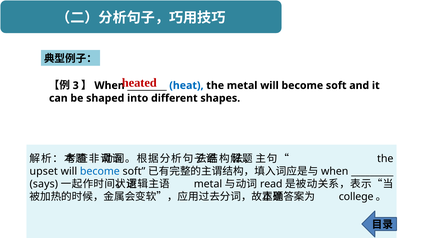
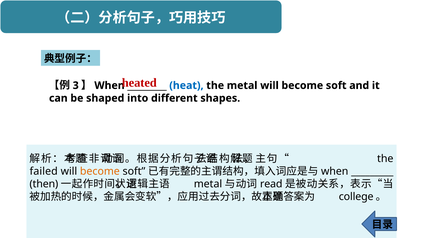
upset: upset -> failed
become at (100, 171) colour: blue -> orange
says: says -> then
